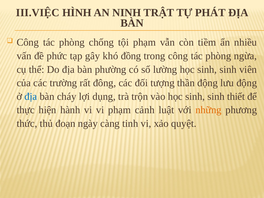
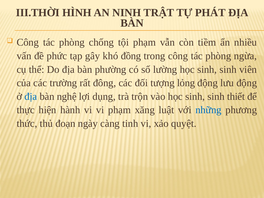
III.VIỆC: III.VIỆC -> III.THỜI
thần: thần -> lỏng
cháy: cháy -> nghệ
cảnh: cảnh -> xăng
những colour: orange -> blue
